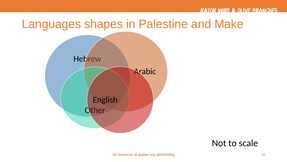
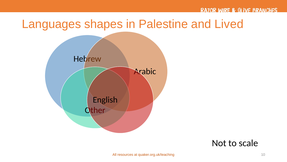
Make: Make -> Lived
